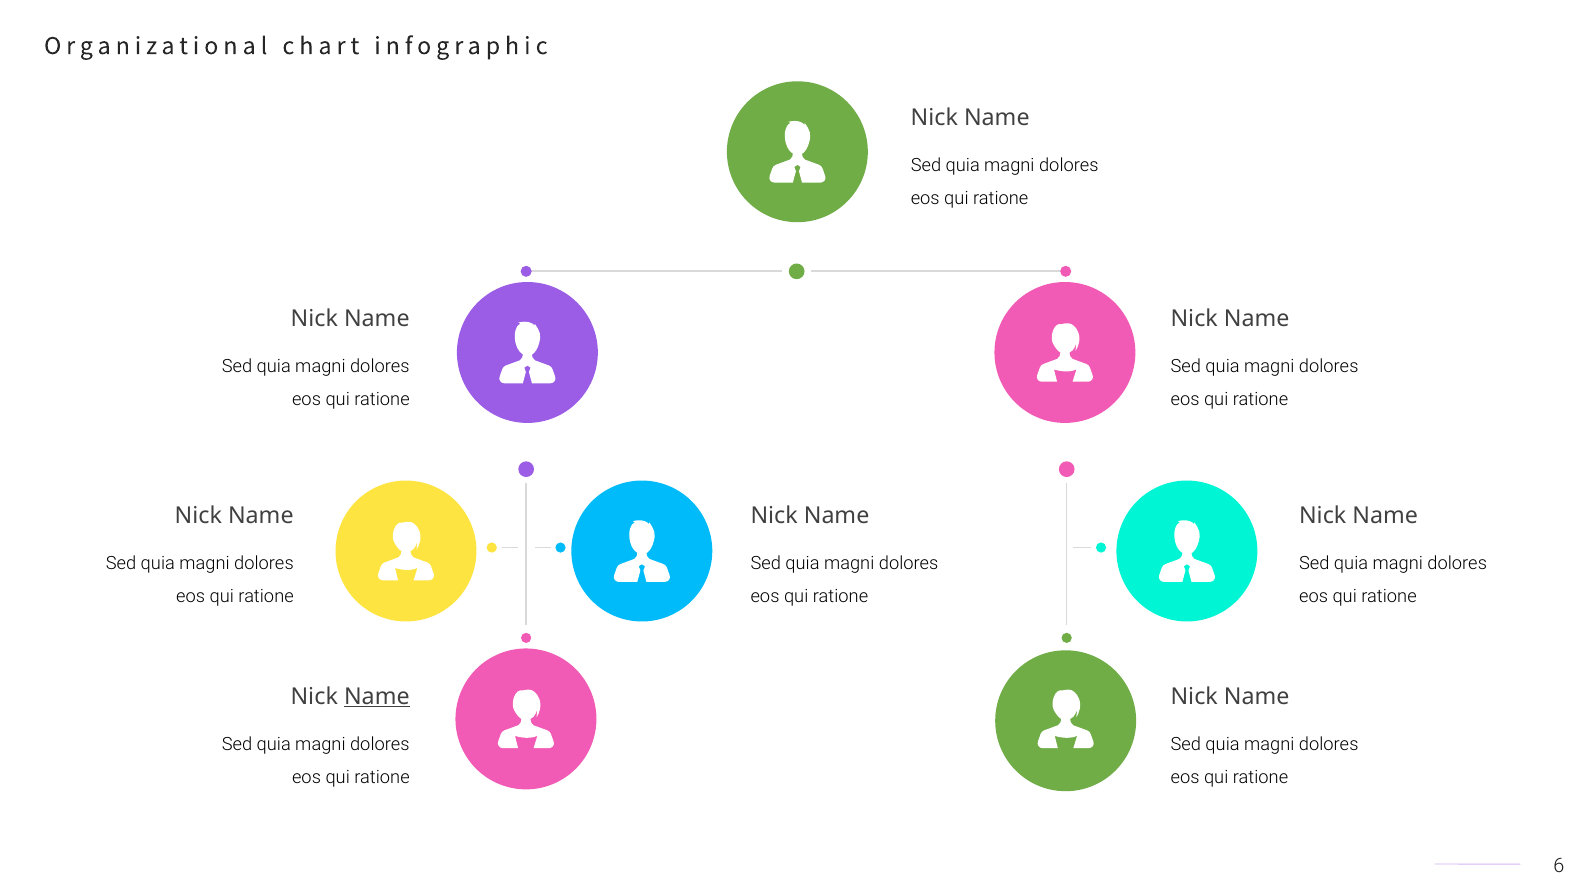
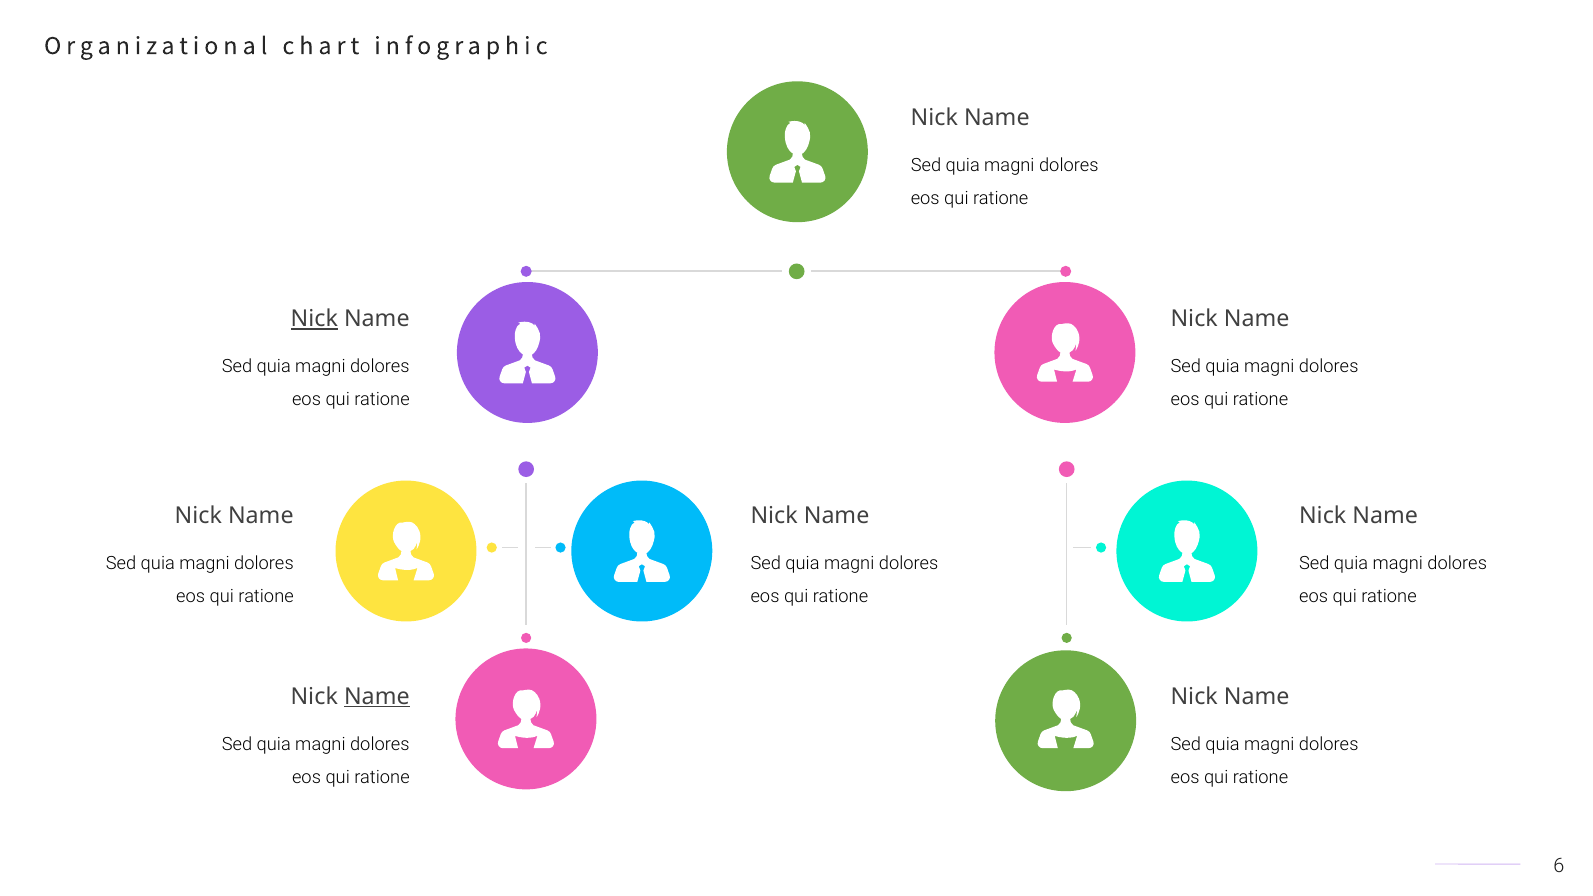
Nick at (314, 319) underline: none -> present
